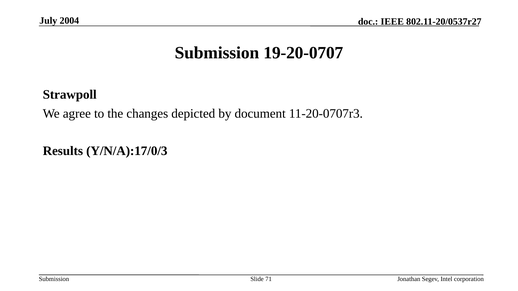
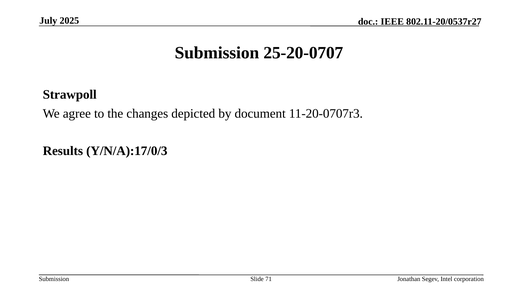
2004: 2004 -> 2025
19-20-0707: 19-20-0707 -> 25-20-0707
